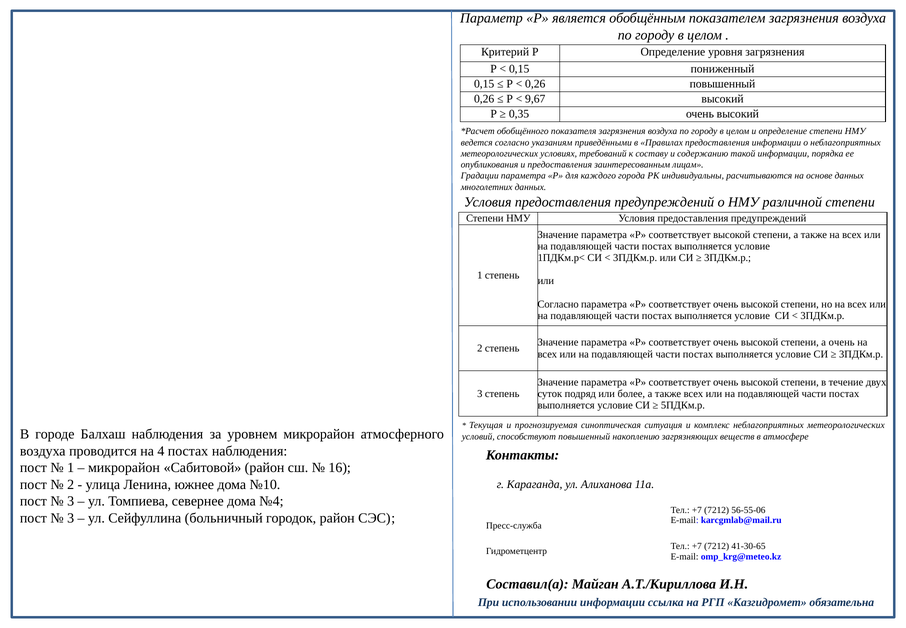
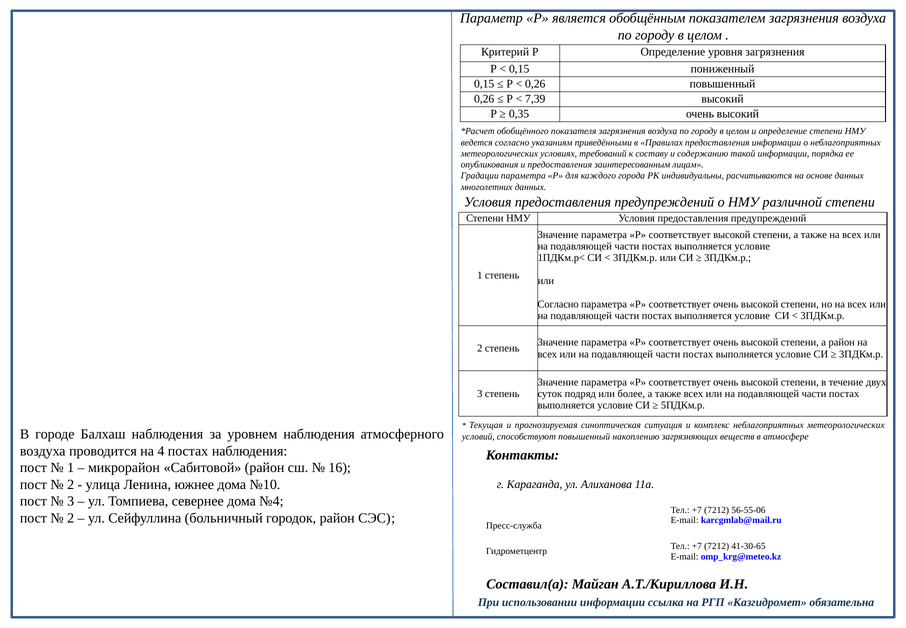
9,67: 9,67 -> 7,39
а очень: очень -> район
уровнем микрорайон: микрорайон -> наблюдения
3 at (71, 517): 3 -> 2
